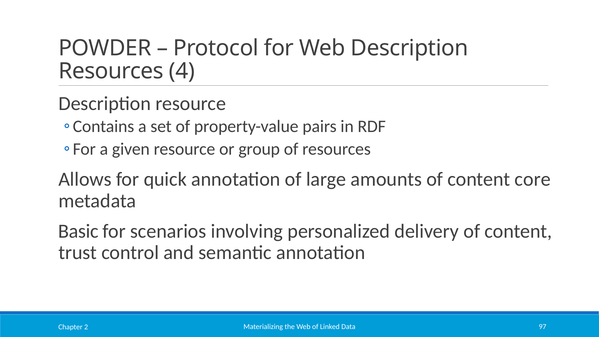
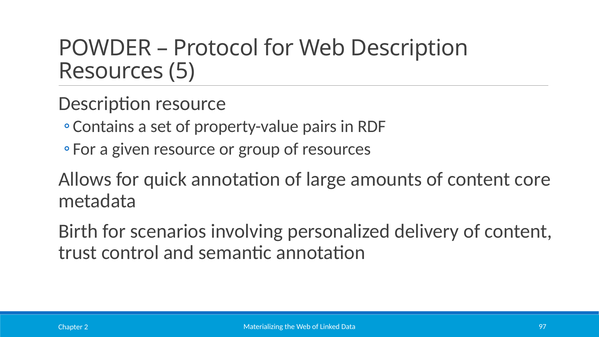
4: 4 -> 5
Basic: Basic -> Birth
